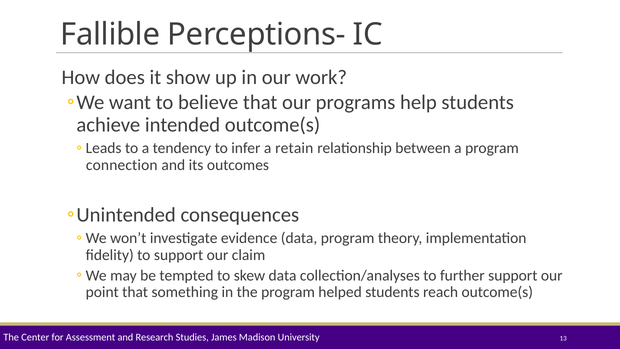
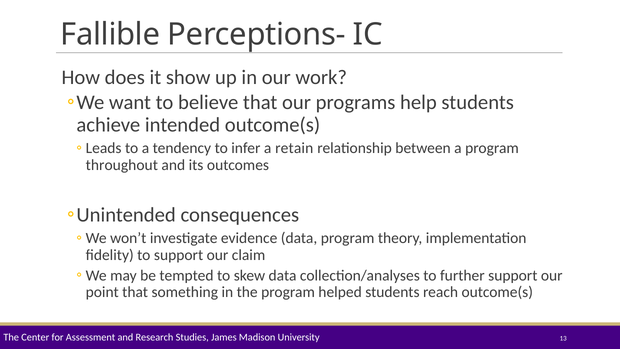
connection: connection -> throughout
